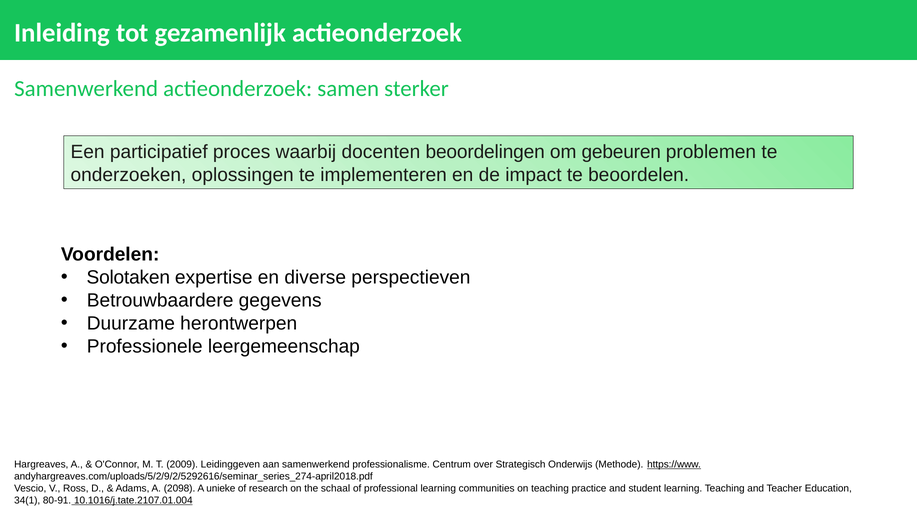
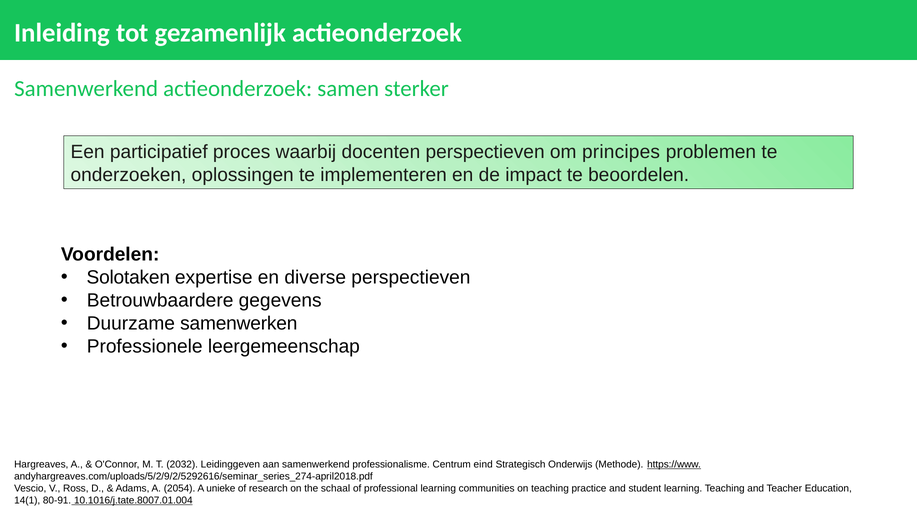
docenten beoordelingen: beoordelingen -> perspectieven
gebeuren: gebeuren -> principes
herontwerpen: herontwerpen -> samenwerken
2009: 2009 -> 2032
over: over -> eind
2098: 2098 -> 2054
34(1: 34(1 -> 14(1
10.1016/j.tate.2107.01.004: 10.1016/j.tate.2107.01.004 -> 10.1016/j.tate.8007.01.004
